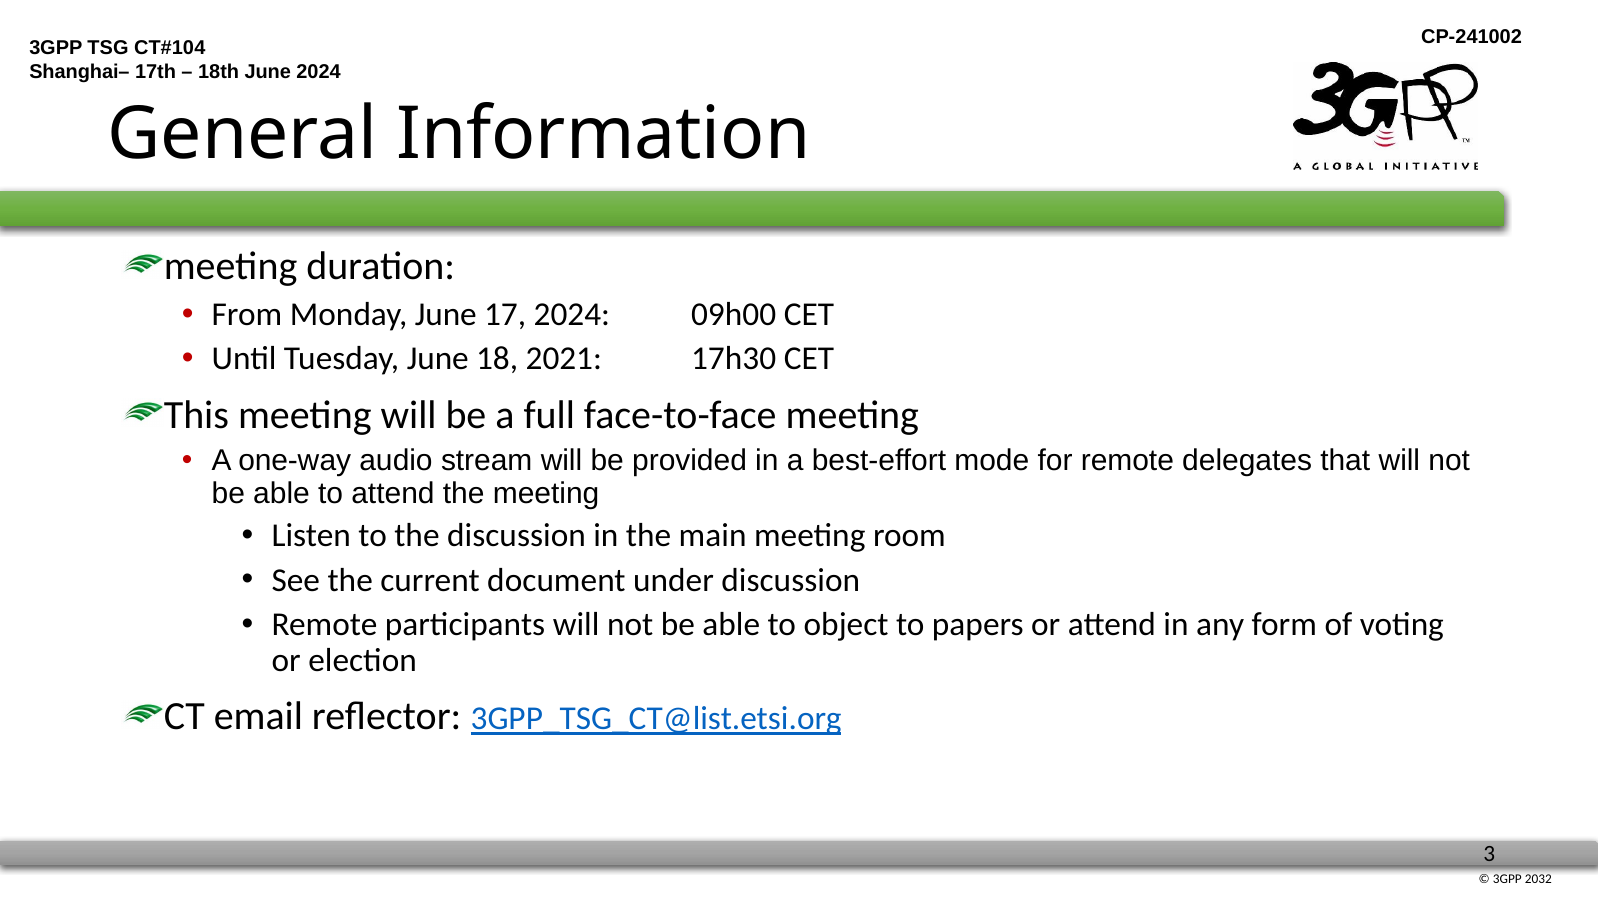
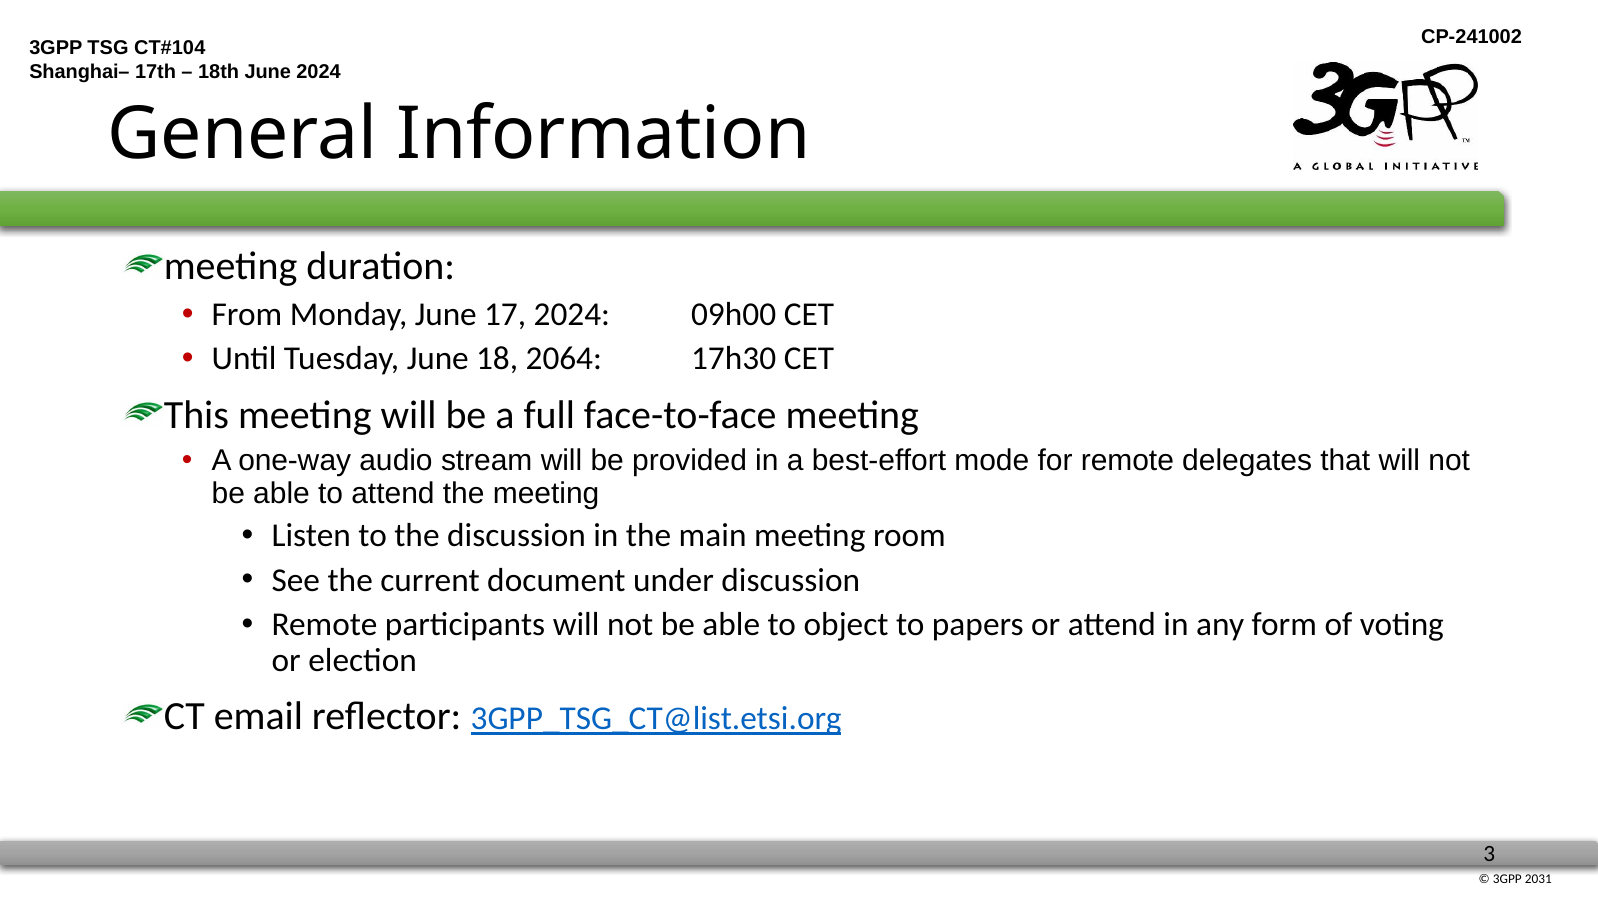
2021: 2021 -> 2064
2032: 2032 -> 2031
